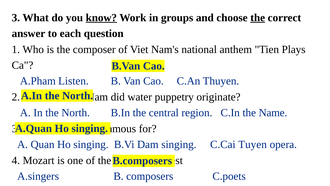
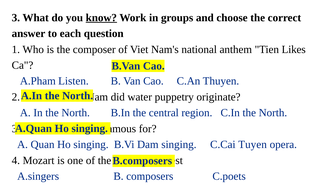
the at (258, 18) underline: present -> none
Plays: Plays -> Likes
C.In the Name: Name -> North
